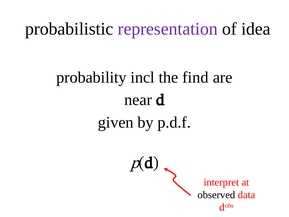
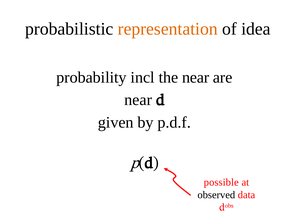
representation colour: purple -> orange
the find: find -> near
interpret: interpret -> possible
